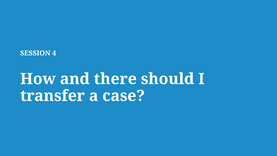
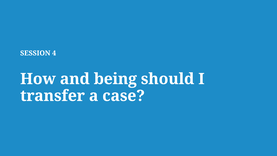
there: there -> being
